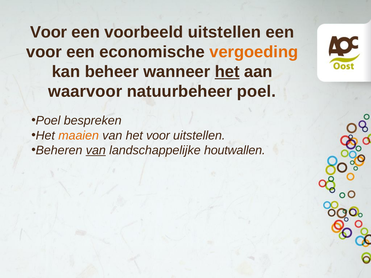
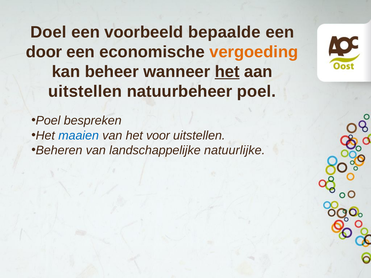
Voor at (49, 32): Voor -> Doel
voorbeeld uitstellen: uitstellen -> bepaalde
voor at (44, 52): voor -> door
waarvoor at (85, 92): waarvoor -> uitstellen
maaien colour: orange -> blue
van at (96, 150) underline: present -> none
houtwallen: houtwallen -> natuurlijke
